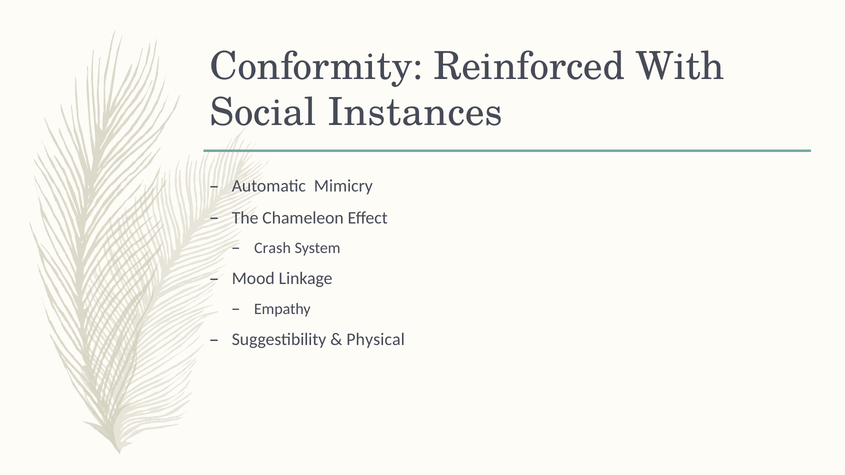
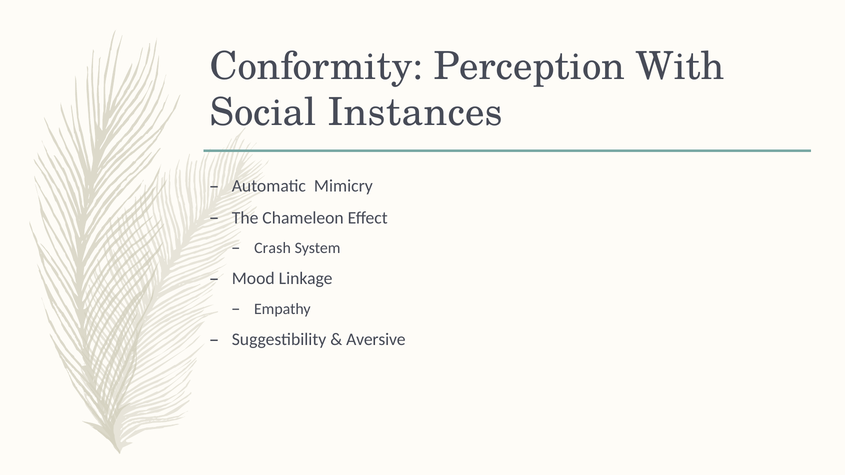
Reinforced: Reinforced -> Perception
Physical: Physical -> Aversive
